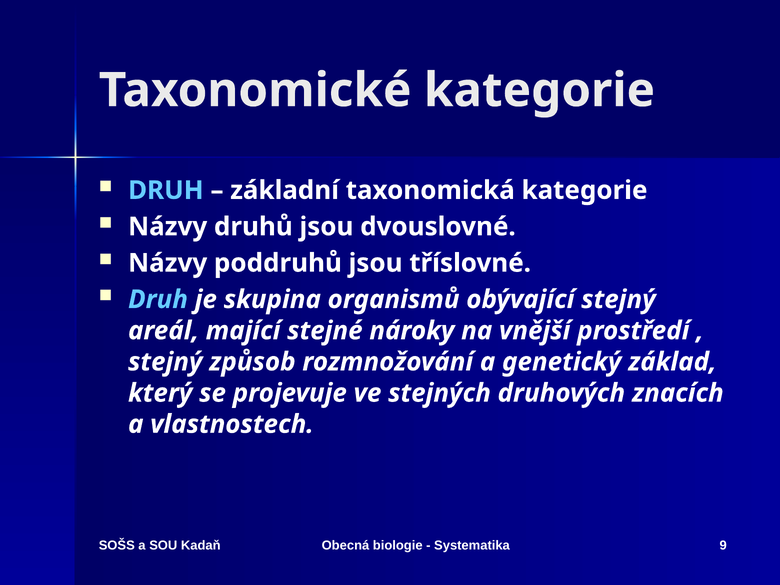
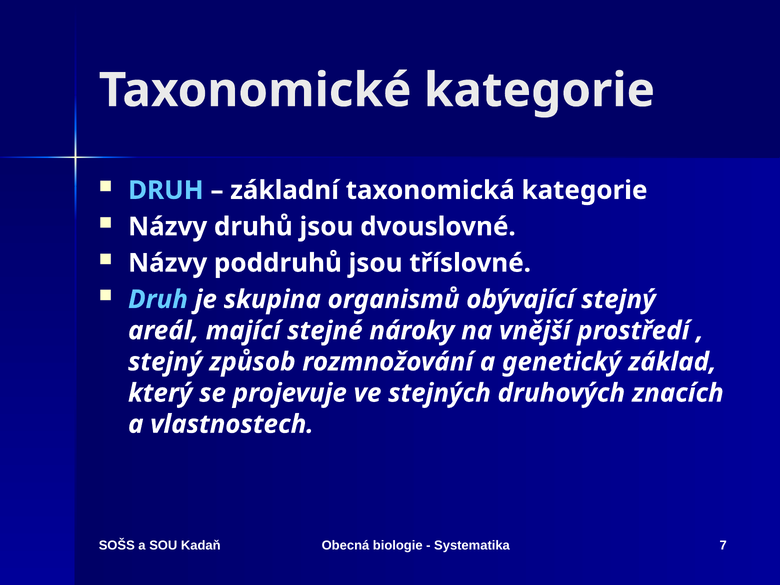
9: 9 -> 7
